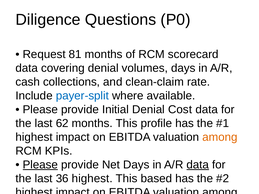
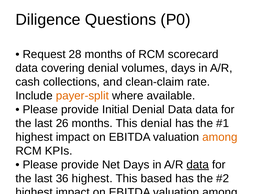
81: 81 -> 28
payer-split colour: blue -> orange
Denial Cost: Cost -> Data
62: 62 -> 26
This profile: profile -> denial
Please at (40, 165) underline: present -> none
